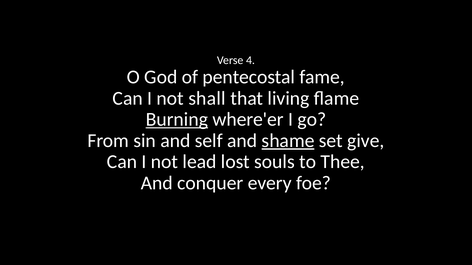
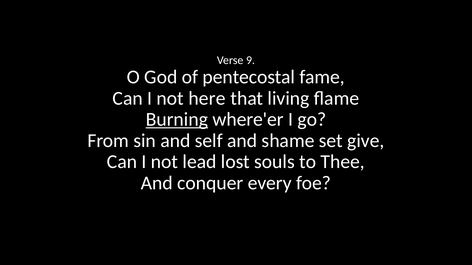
4: 4 -> 9
shall: shall -> here
shame underline: present -> none
